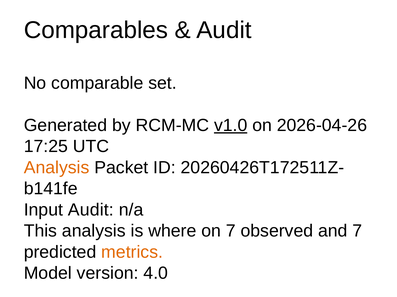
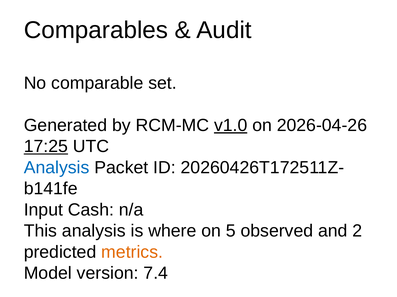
17:25 underline: none -> present
Analysis at (57, 168) colour: orange -> blue
Input Audit: Audit -> Cash
on 7: 7 -> 5
and 7: 7 -> 2
4.0: 4.0 -> 7.4
